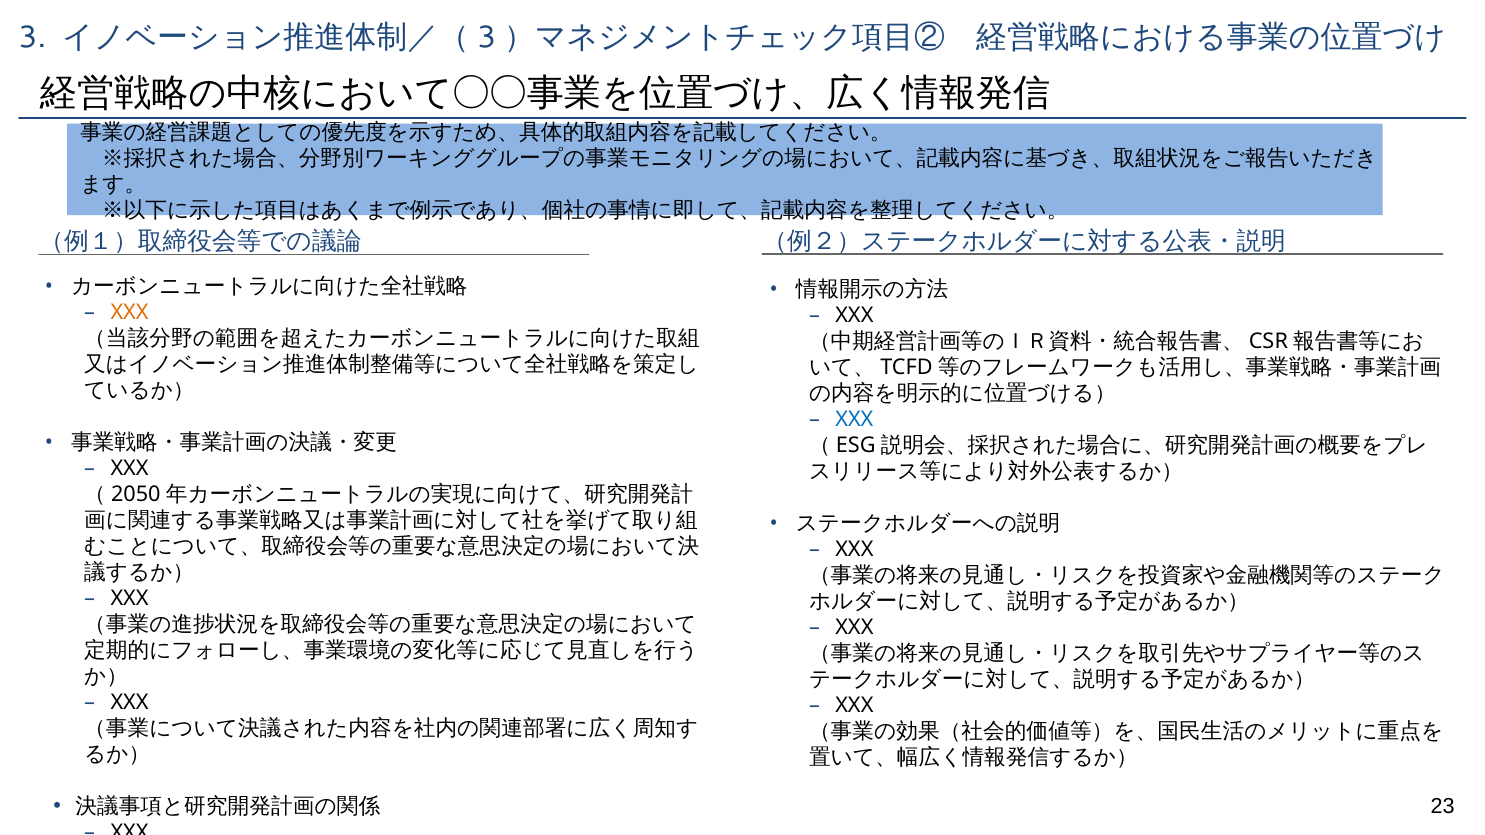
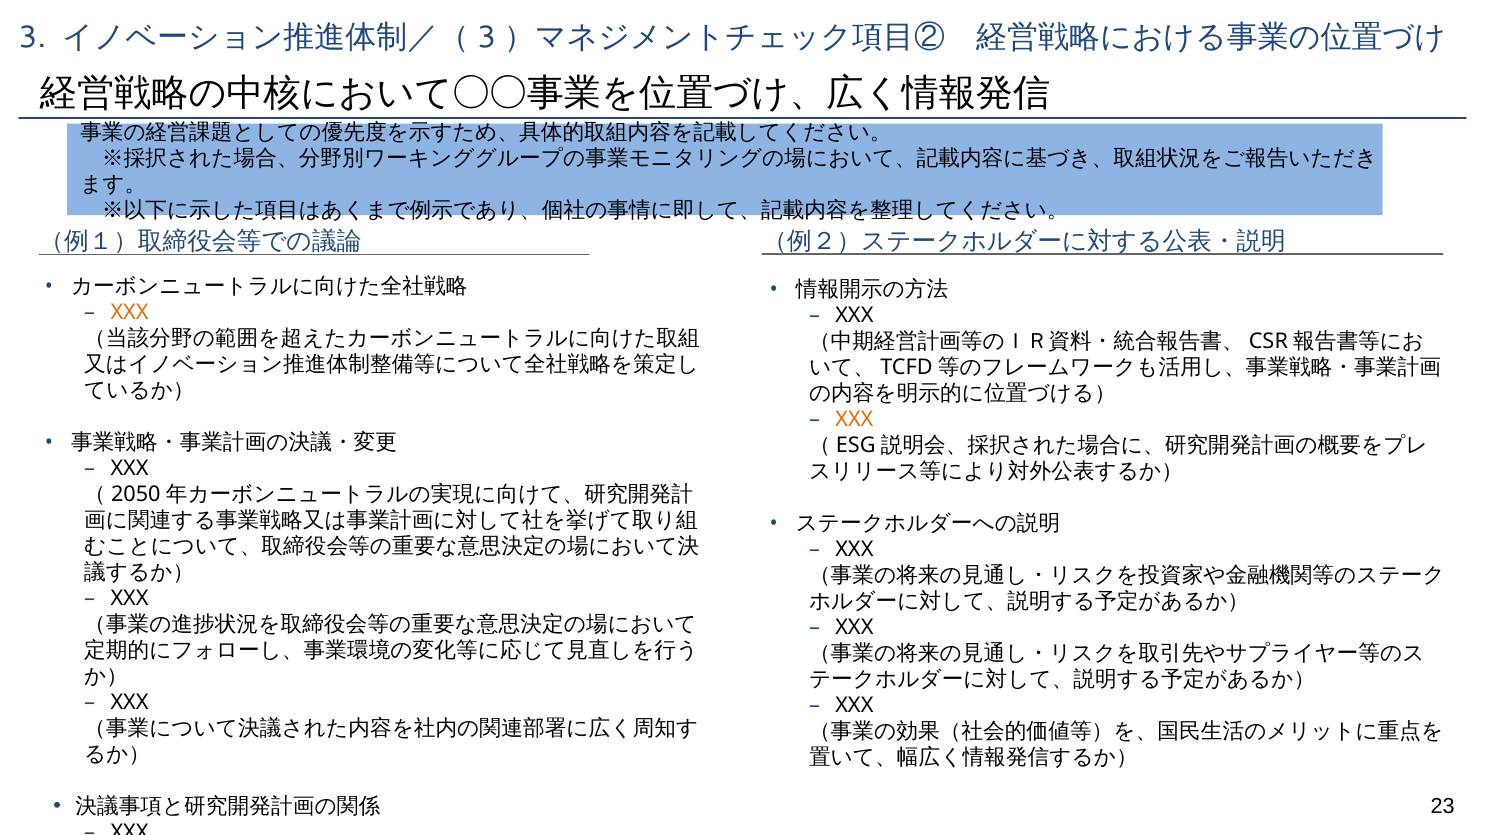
XXX at (854, 420) colour: blue -> orange
